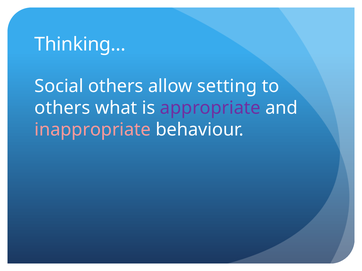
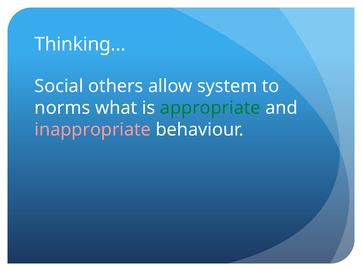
setting: setting -> system
others at (62, 108): others -> norms
appropriate colour: purple -> green
